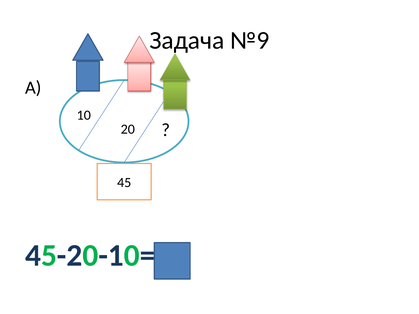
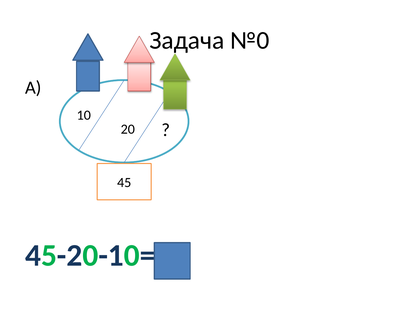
№9: №9 -> №0
